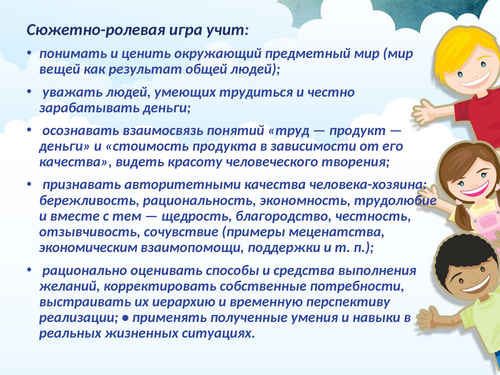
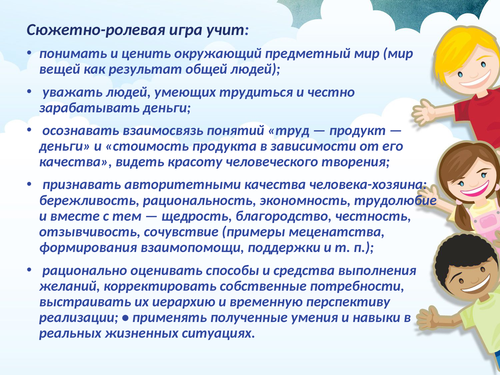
экономическим: экономическим -> формирования
